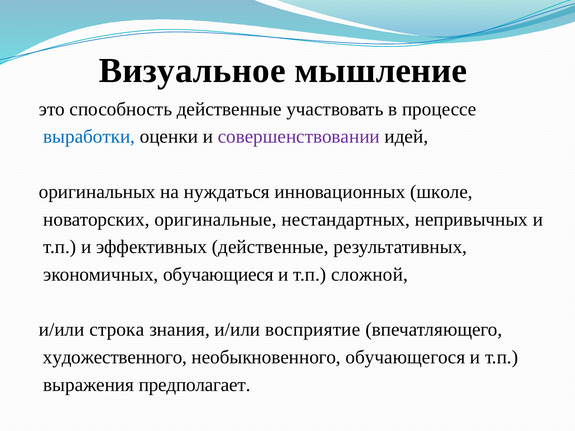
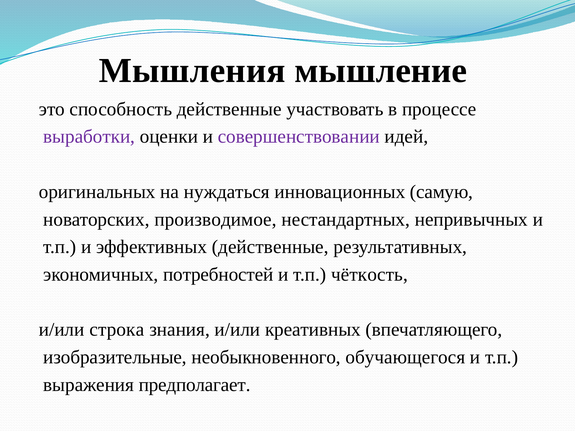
Визуальное: Визуальное -> Мышления
выработки colour: blue -> purple
школе: школе -> самую
оригинальные: оригинальные -> производимое
обучающиеся: обучающиеся -> потребностей
сложной: сложной -> чёткость
восприятие: восприятие -> креативных
художественного: художественного -> изобразительные
